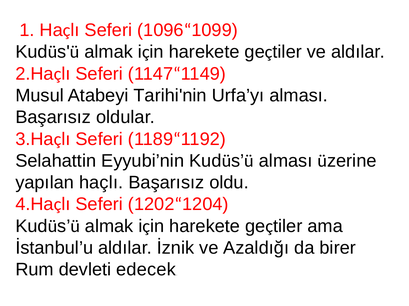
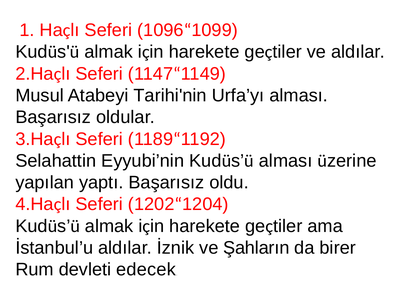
yapılan haçlı: haçlı -> yaptı
Azaldığı: Azaldığı -> Şahların
